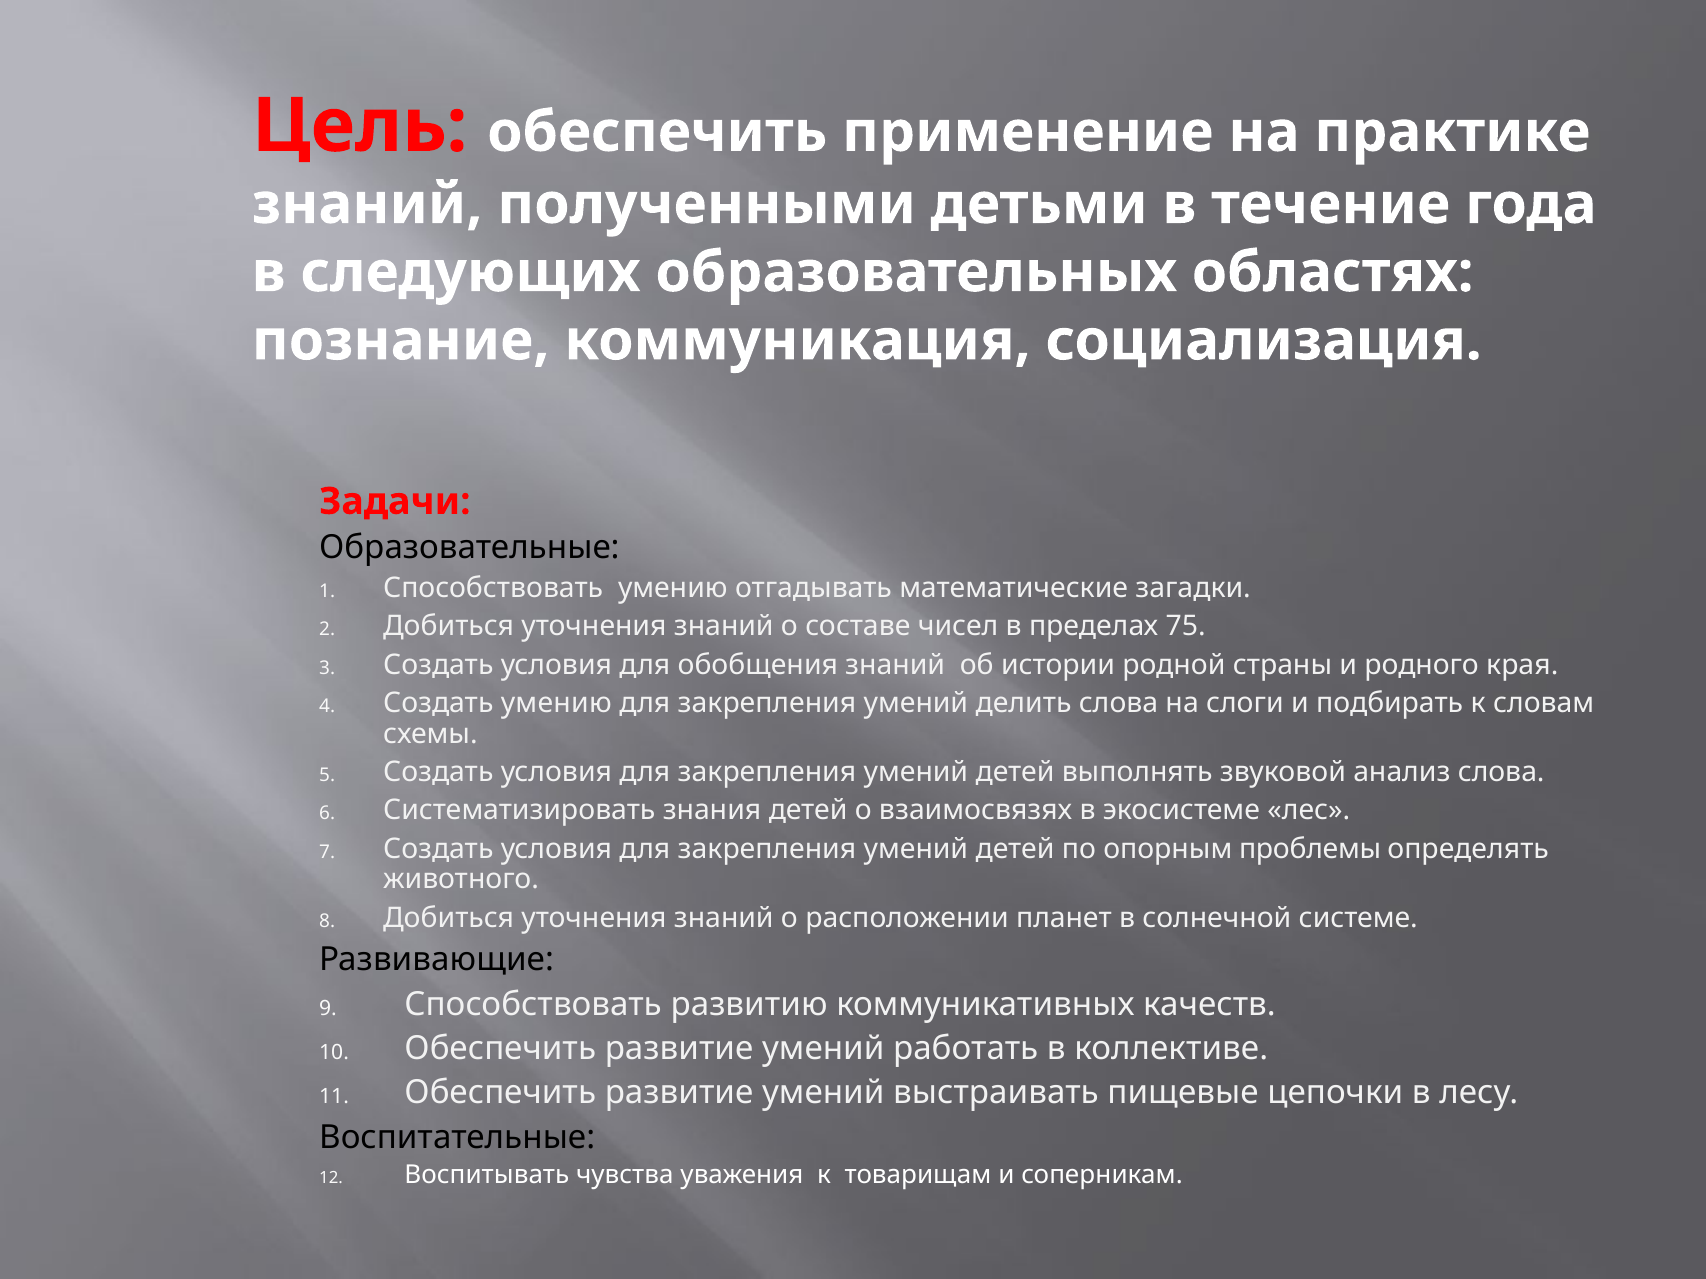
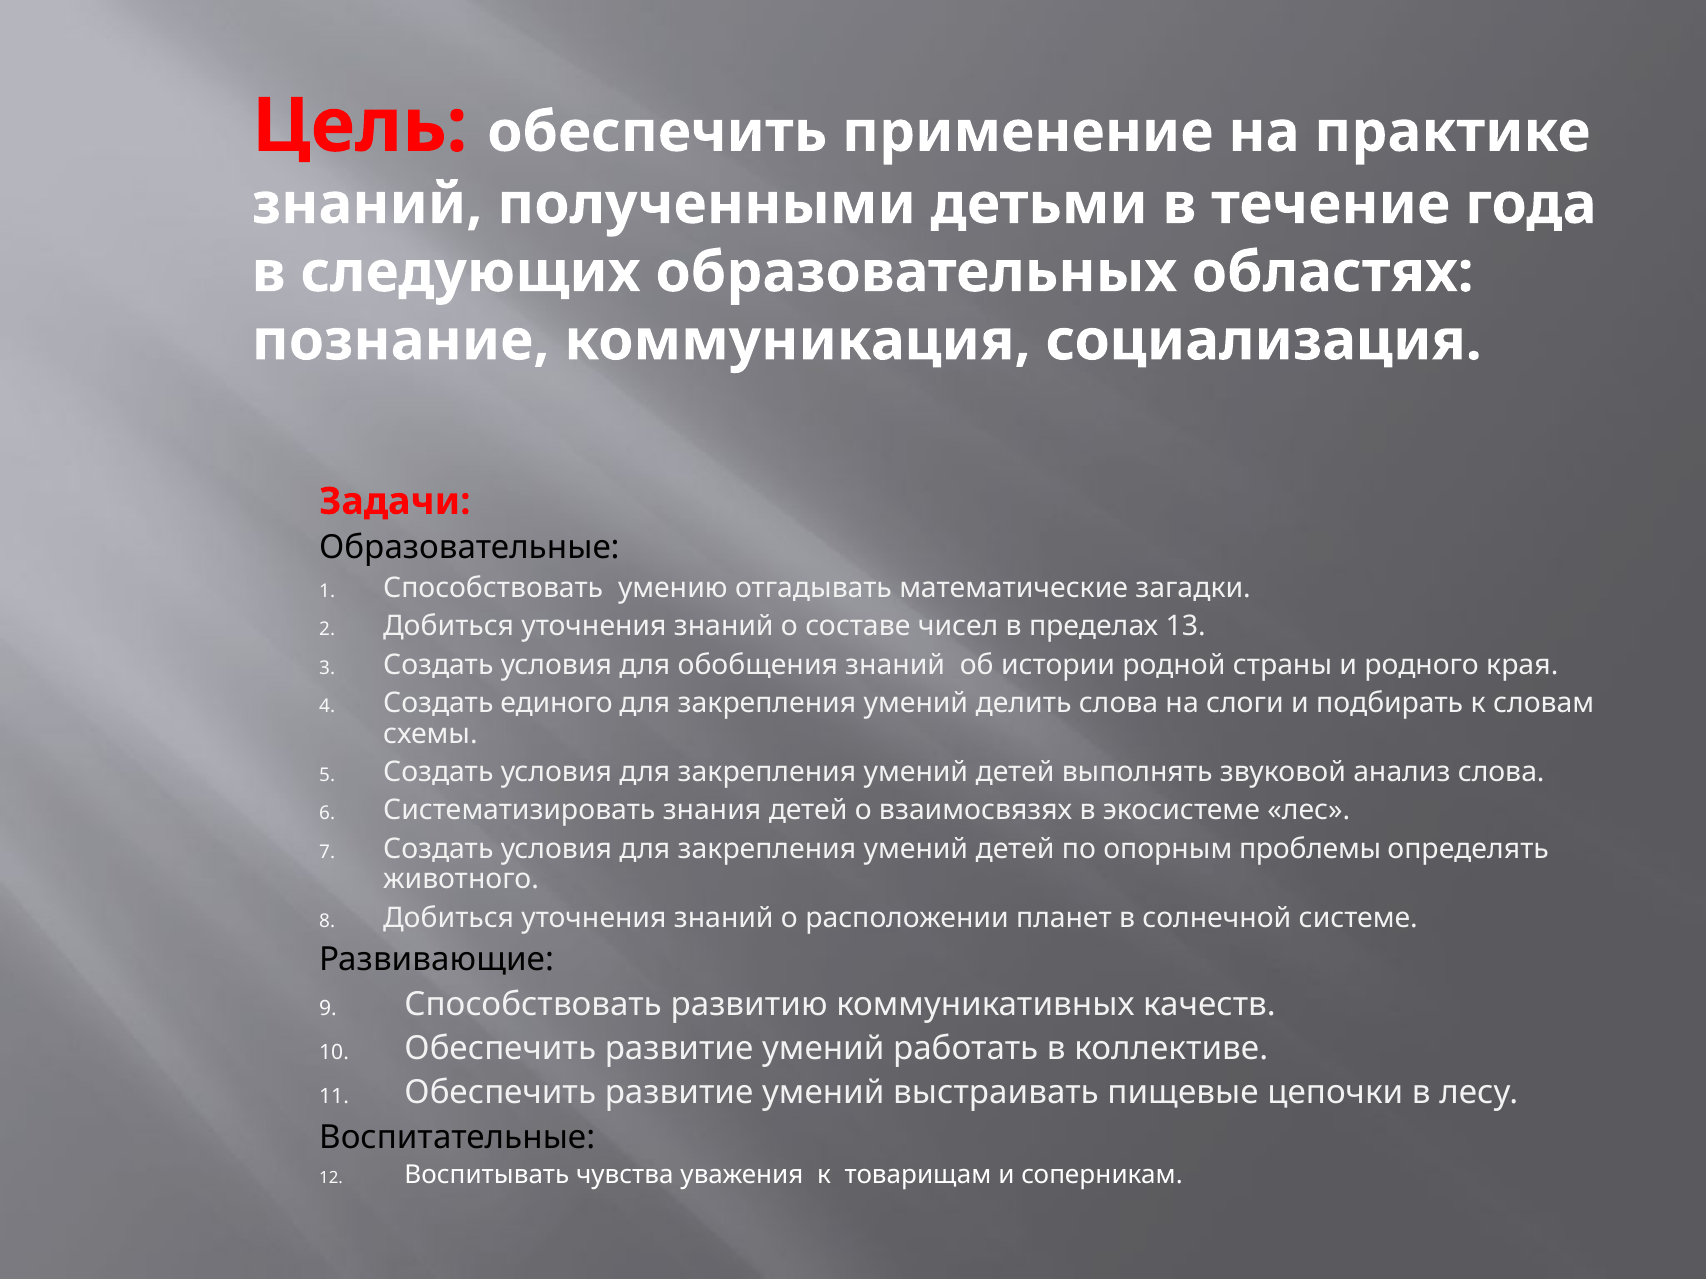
75: 75 -> 13
Создать умению: умению -> единого
